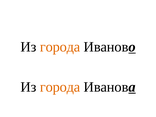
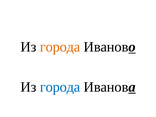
города at (60, 87) colour: orange -> blue
